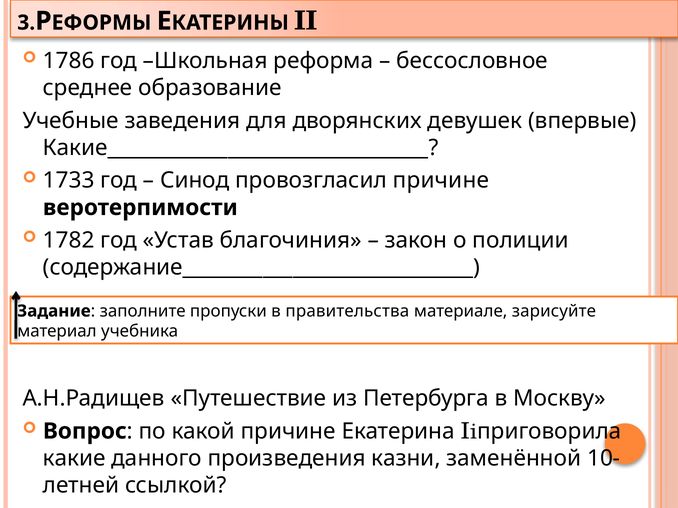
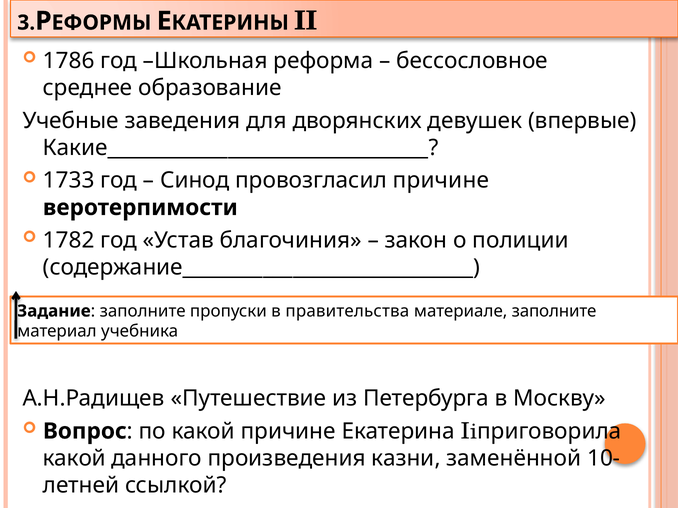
материале зарисуйте: зарисуйте -> заполните
какие at (74, 459): какие -> какой
